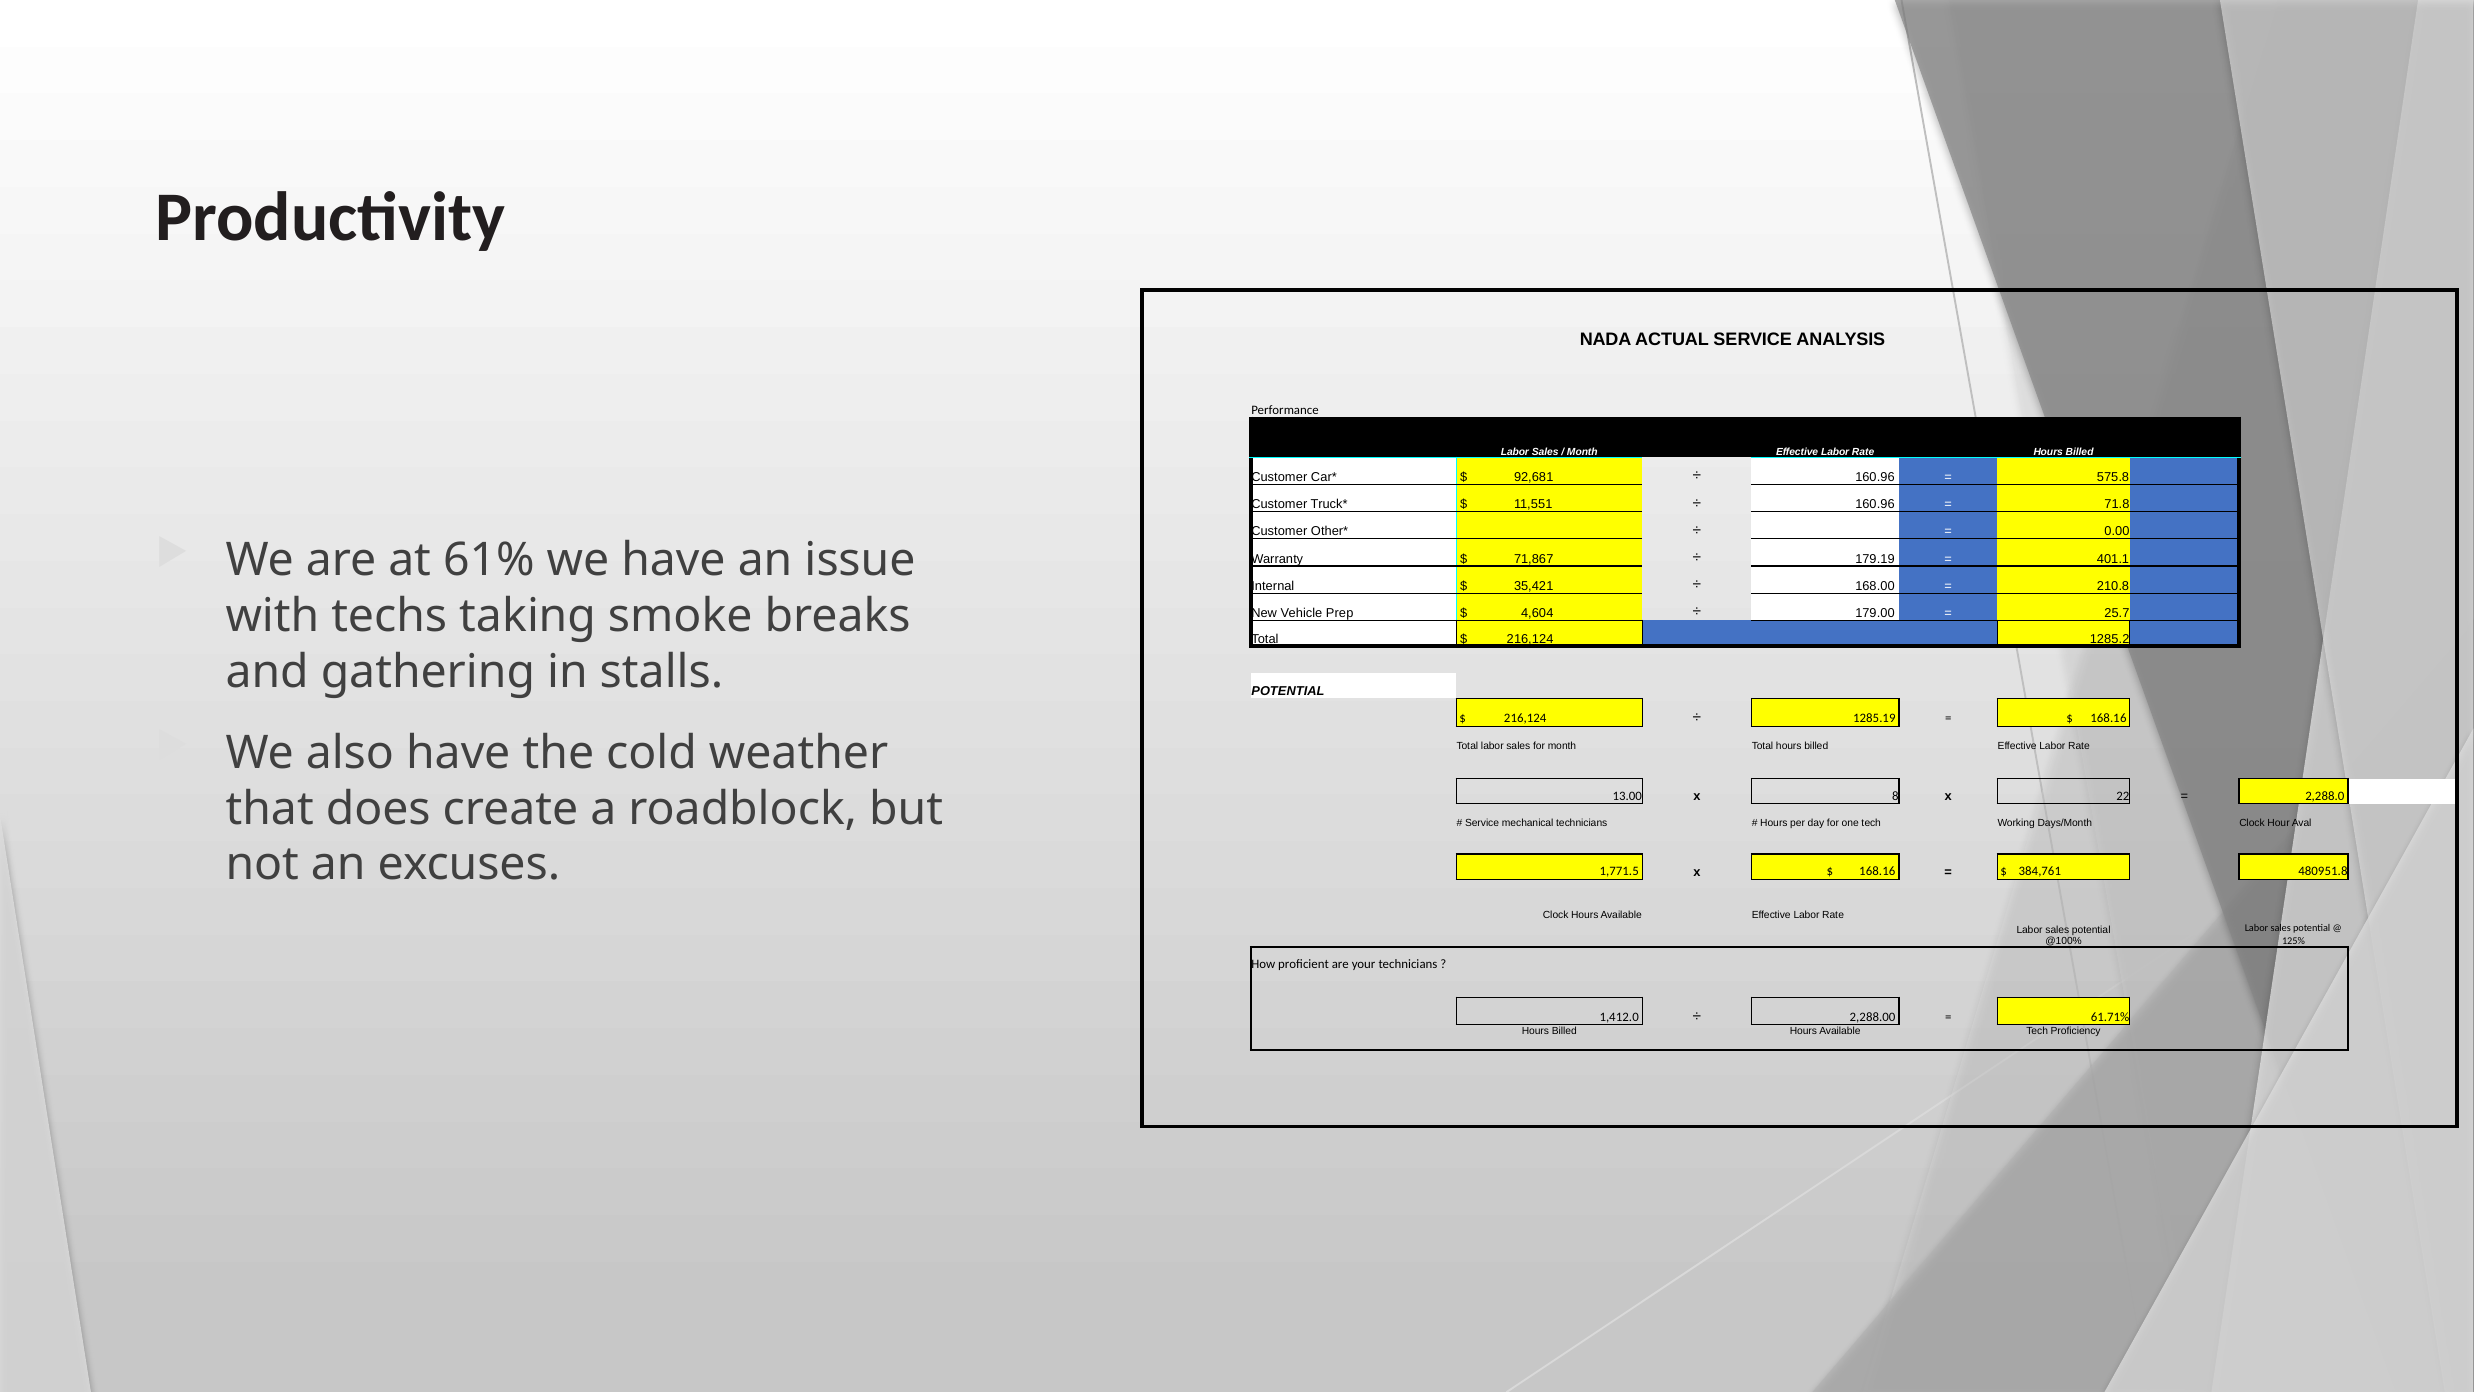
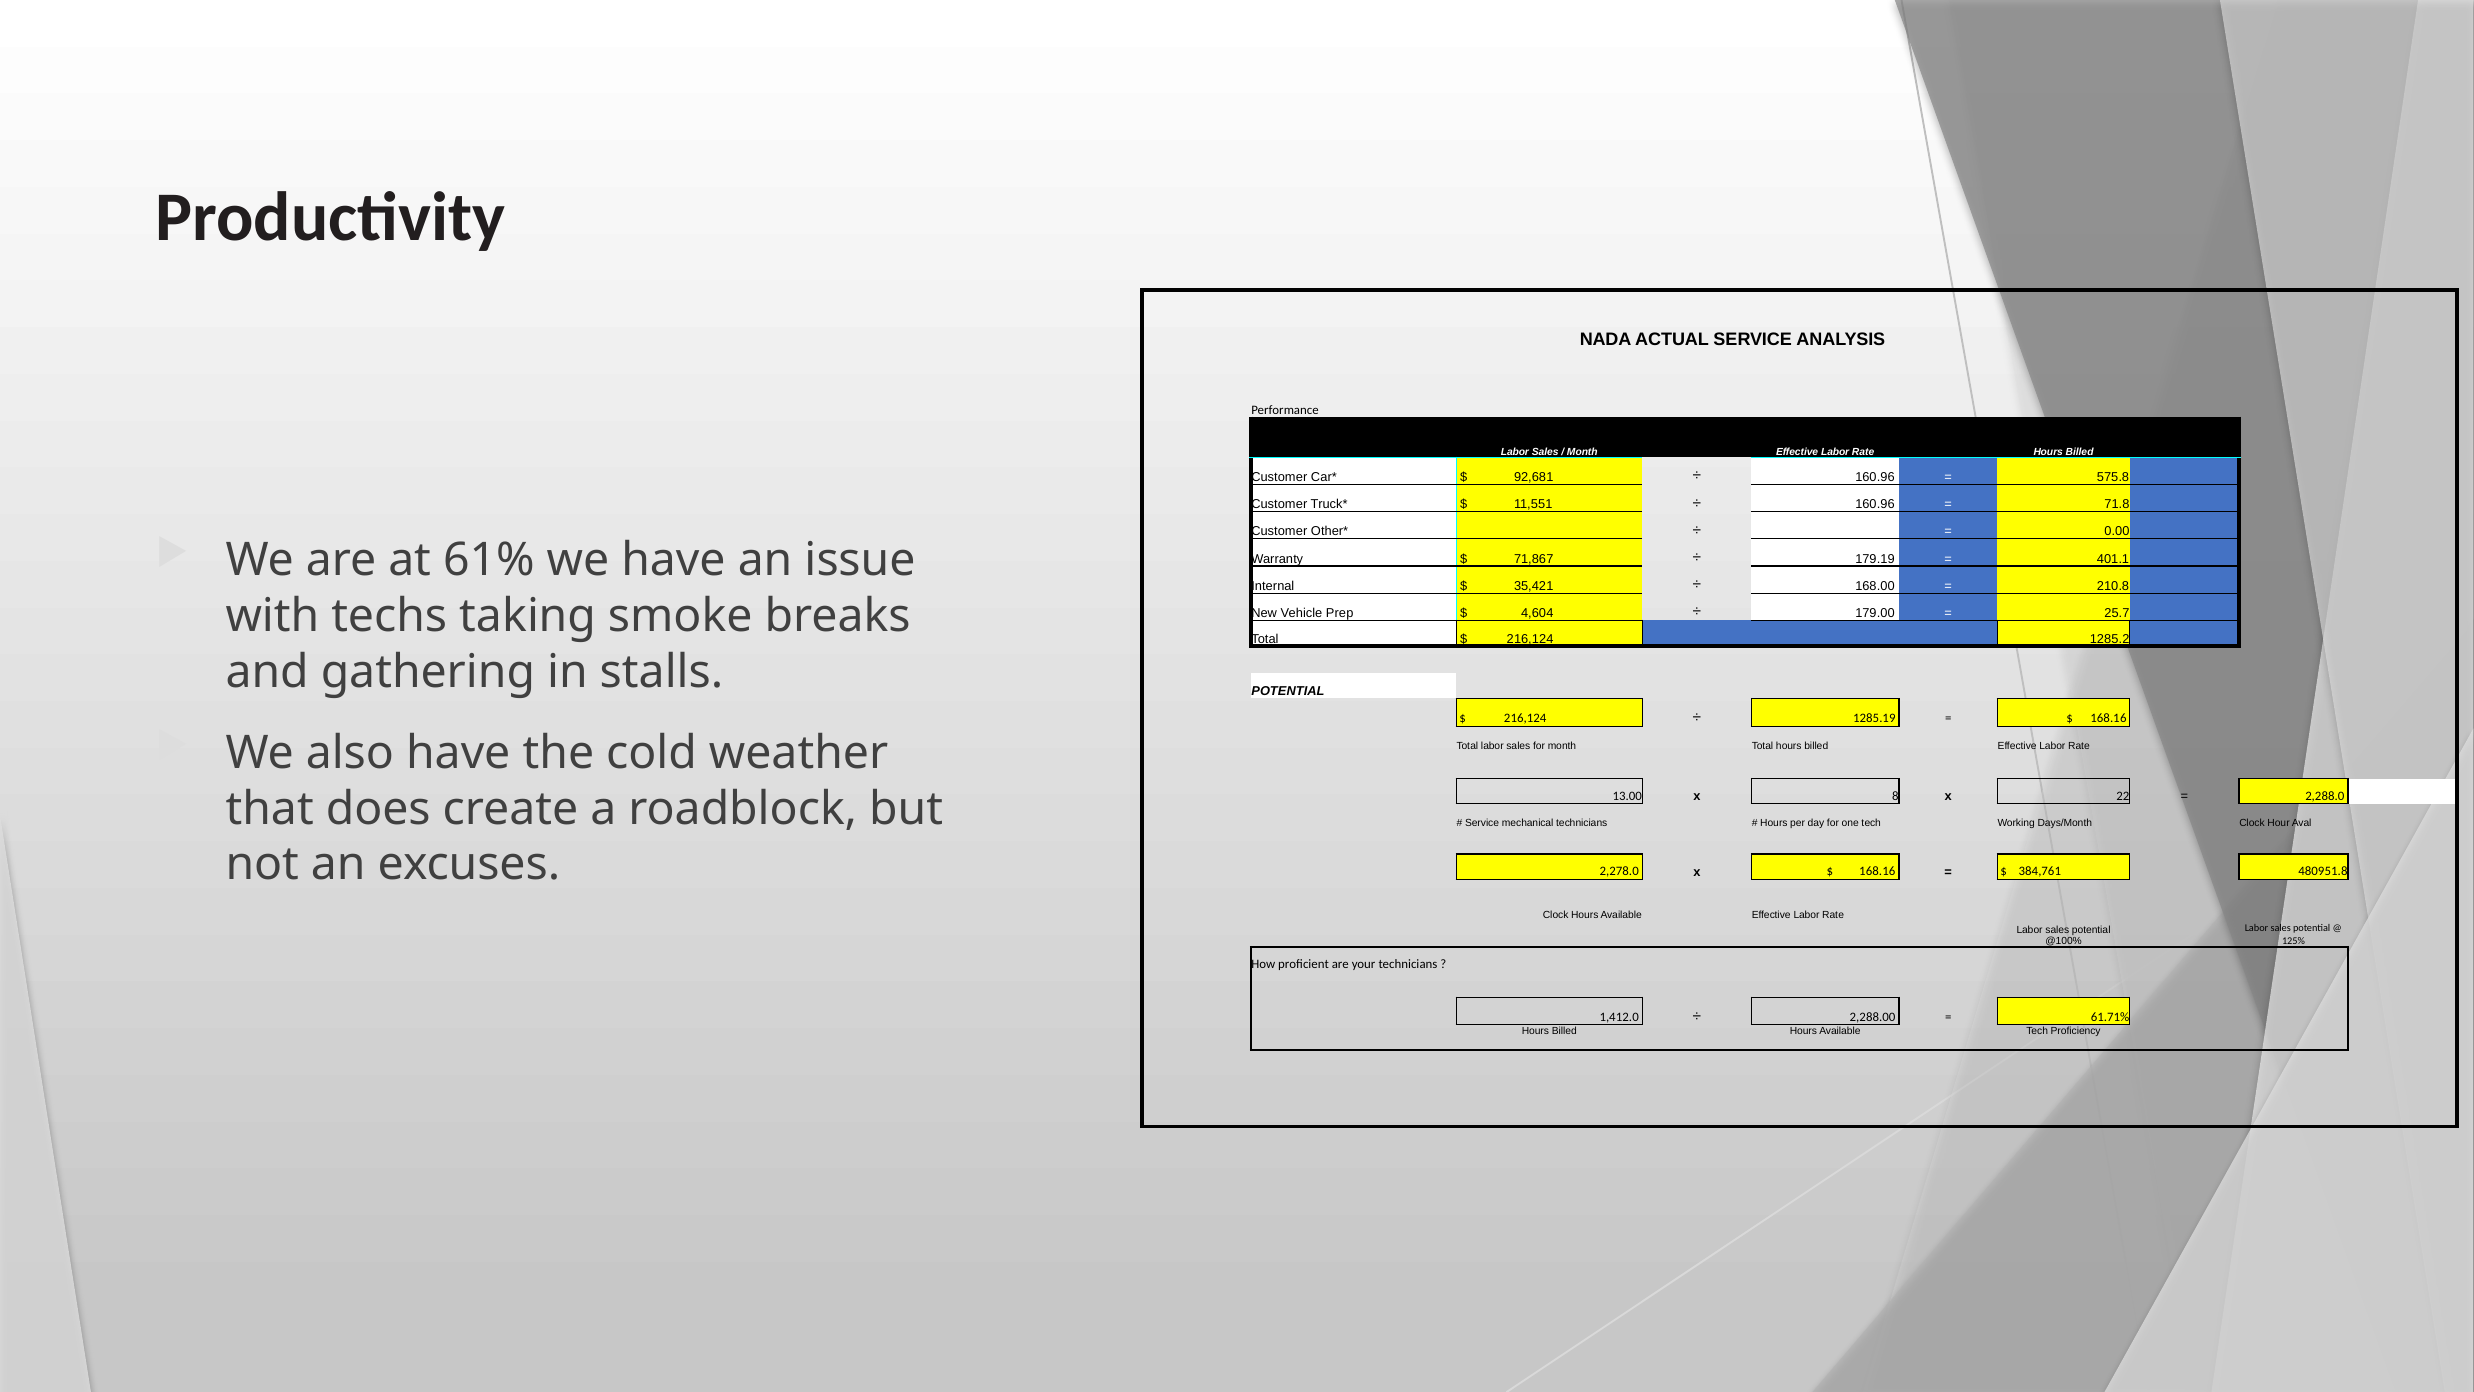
1,771.5: 1,771.5 -> 2,278.0
